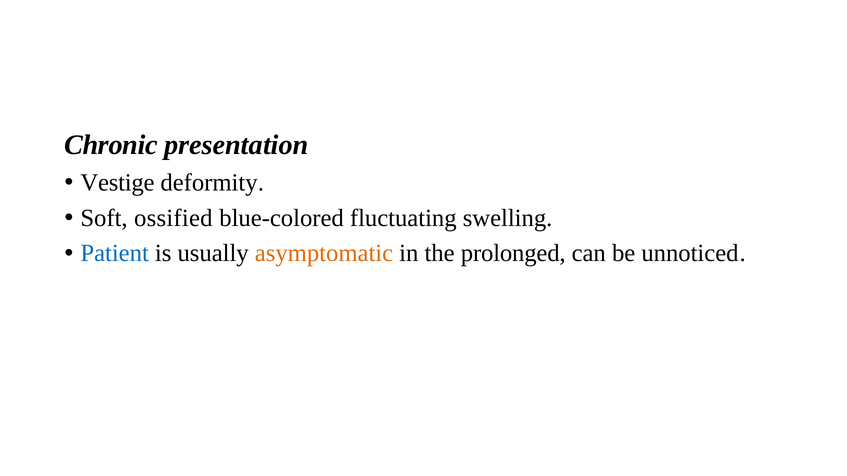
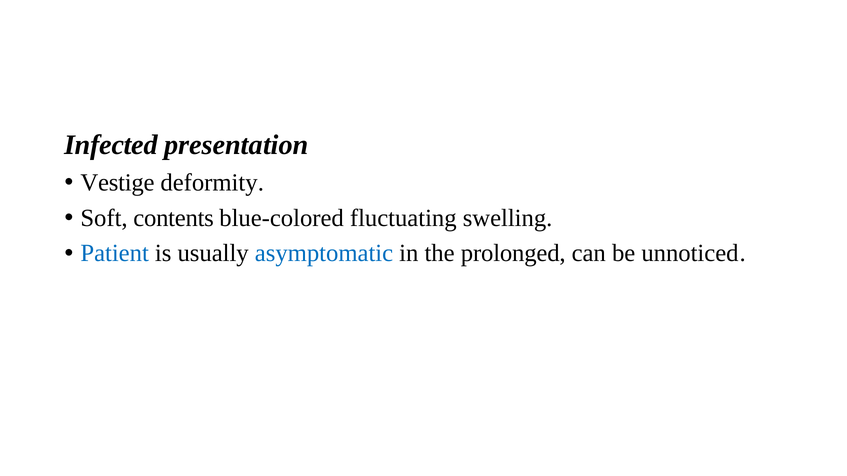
Chronic: Chronic -> Infected
ossified: ossified -> contents
asymptomatic colour: orange -> blue
